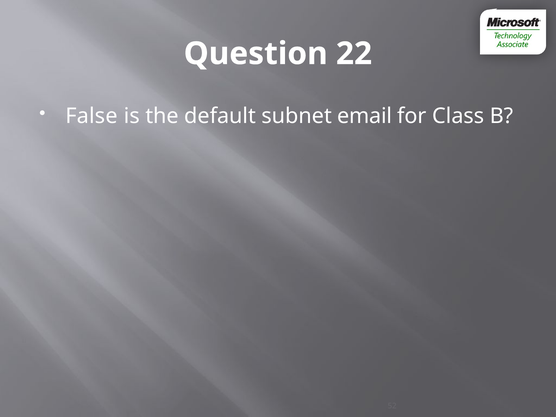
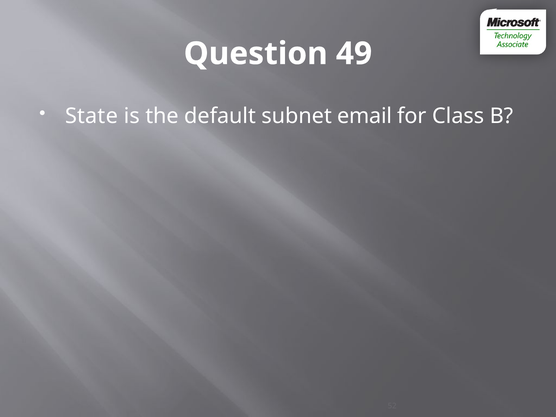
22: 22 -> 49
False: False -> State
